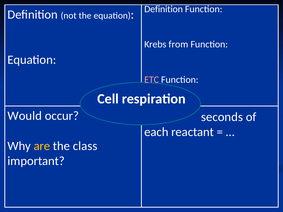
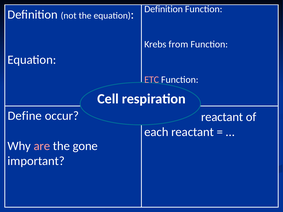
Would: Would -> Define
seconds at (222, 117): seconds -> reactant
are colour: yellow -> pink
class: class -> gone
